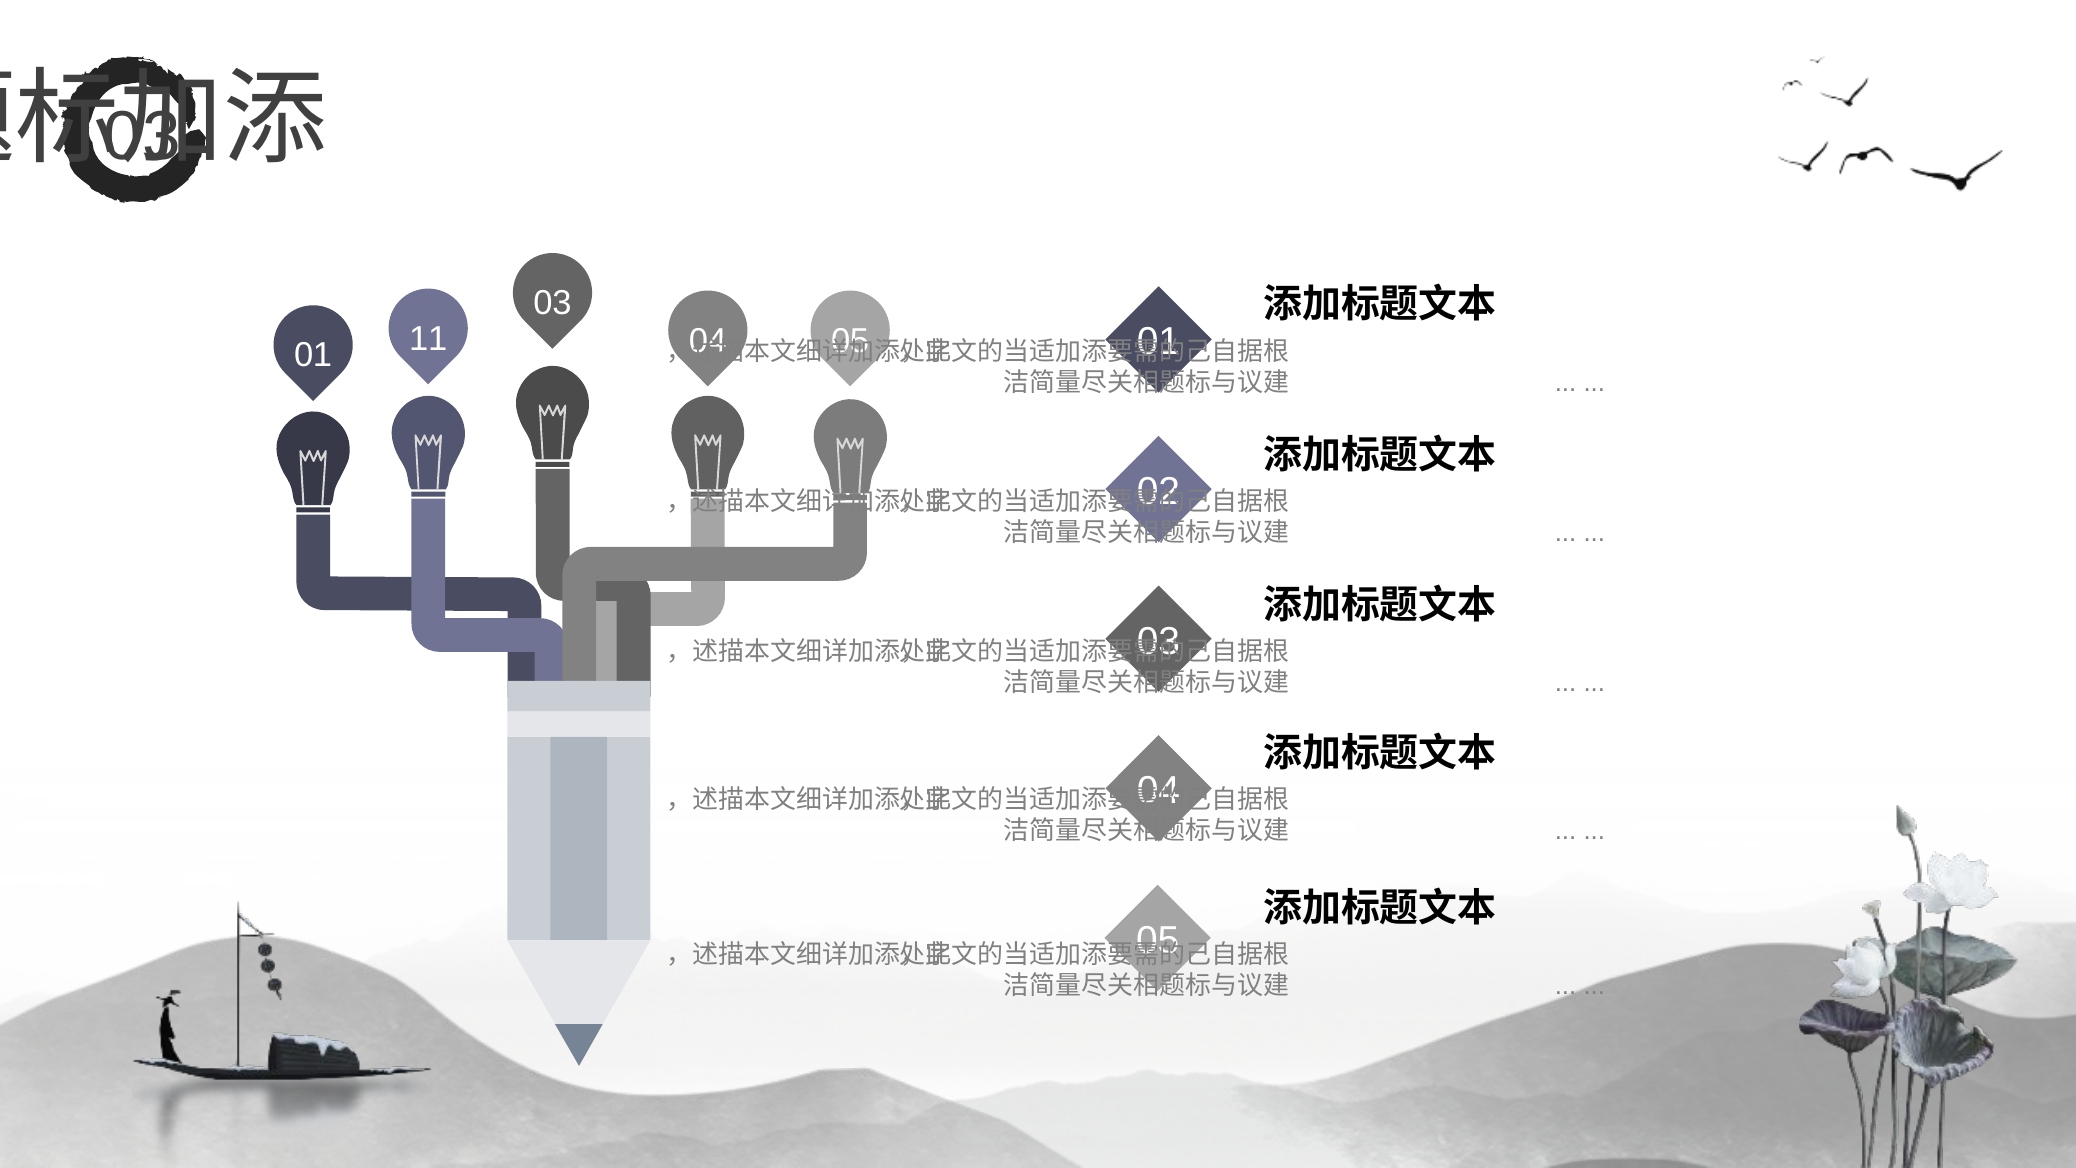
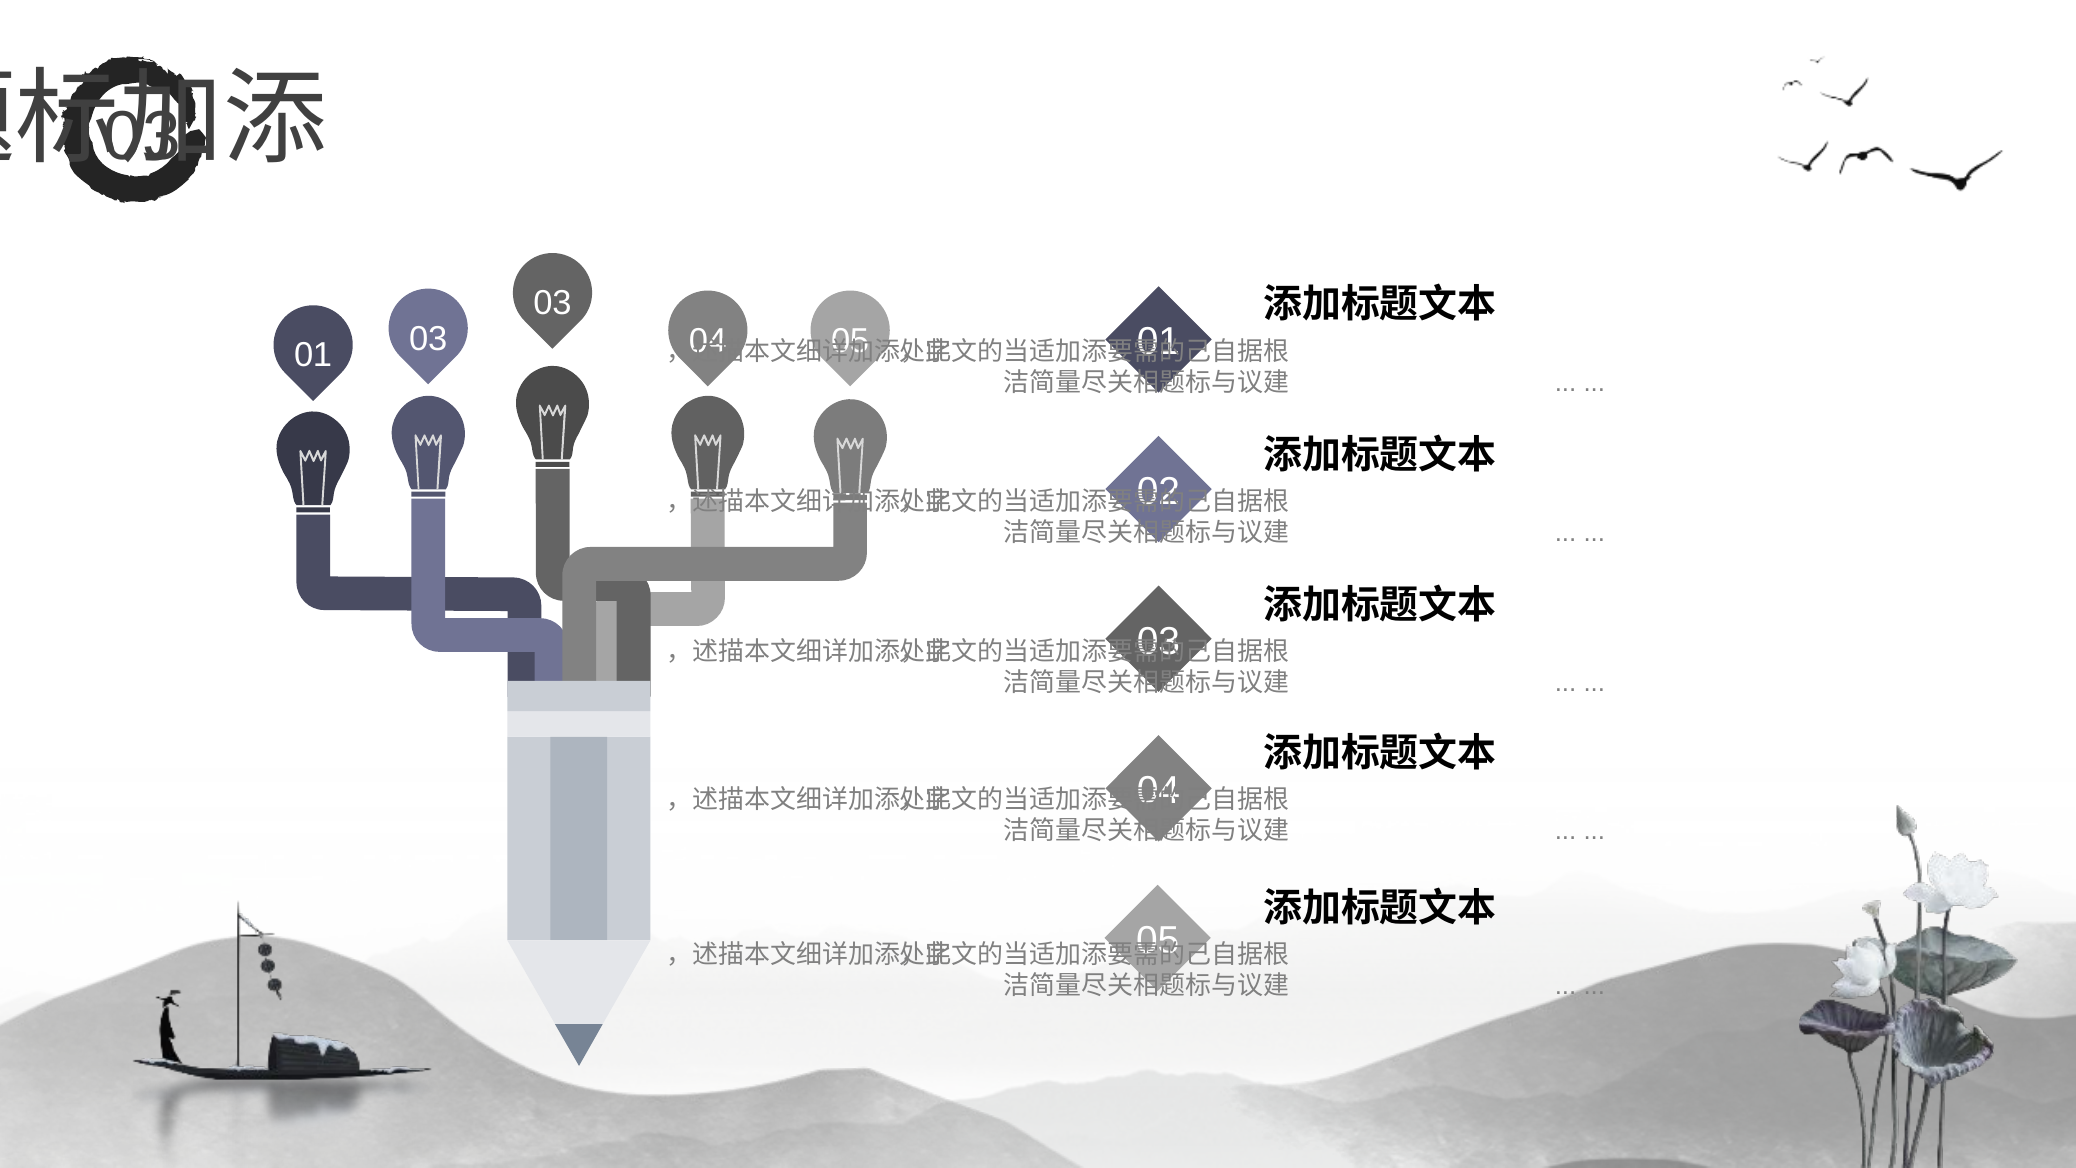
01 11: 11 -> 03
